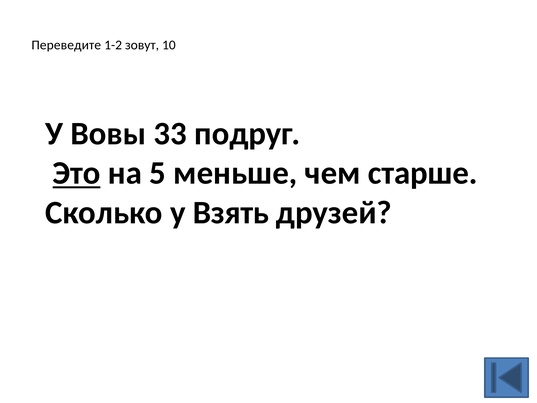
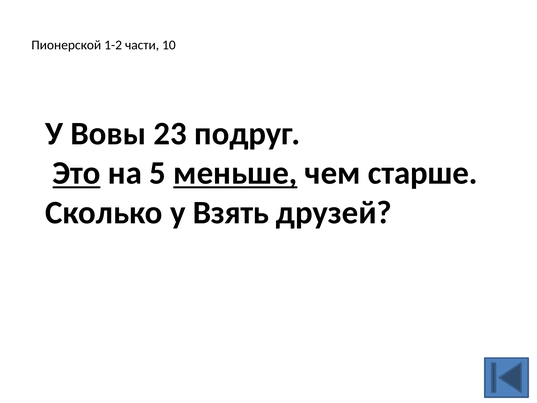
Переведите: Переведите -> Пионерской
зовут: зовут -> части
33: 33 -> 23
меньше underline: none -> present
